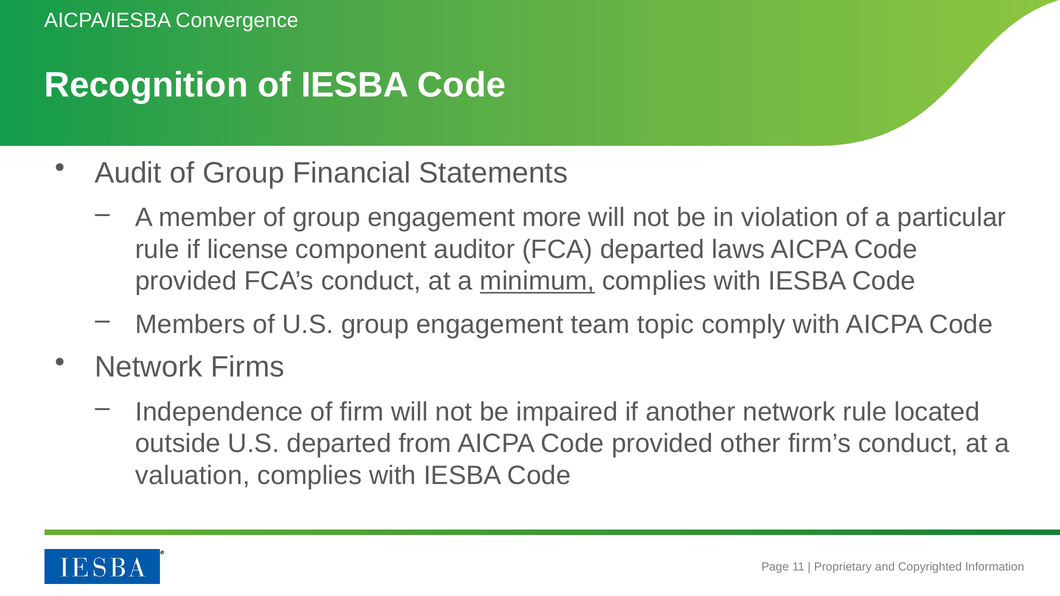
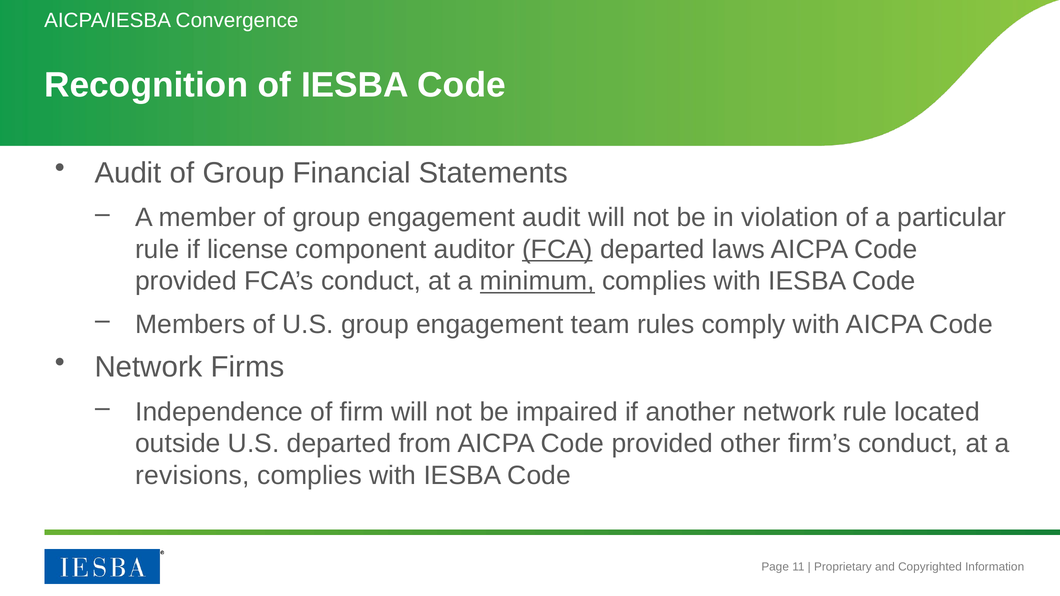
engagement more: more -> audit
FCA underline: none -> present
topic: topic -> rules
valuation: valuation -> revisions
